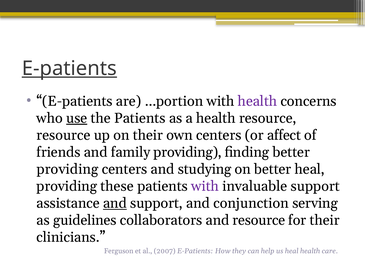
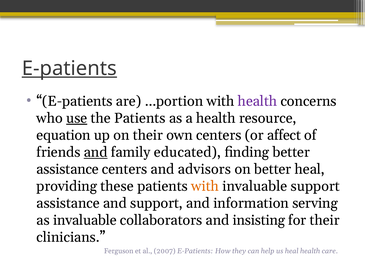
resource at (63, 135): resource -> equation
and at (96, 152) underline: none -> present
family providing: providing -> educated
providing at (67, 169): providing -> assistance
studying: studying -> advisors
with at (205, 186) colour: purple -> orange
and at (115, 203) underline: present -> none
conjunction: conjunction -> information
as guidelines: guidelines -> invaluable
and resource: resource -> insisting
